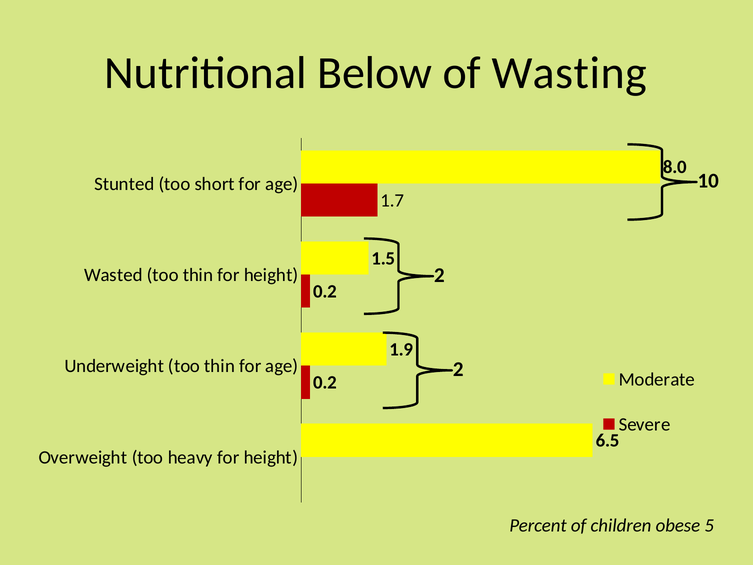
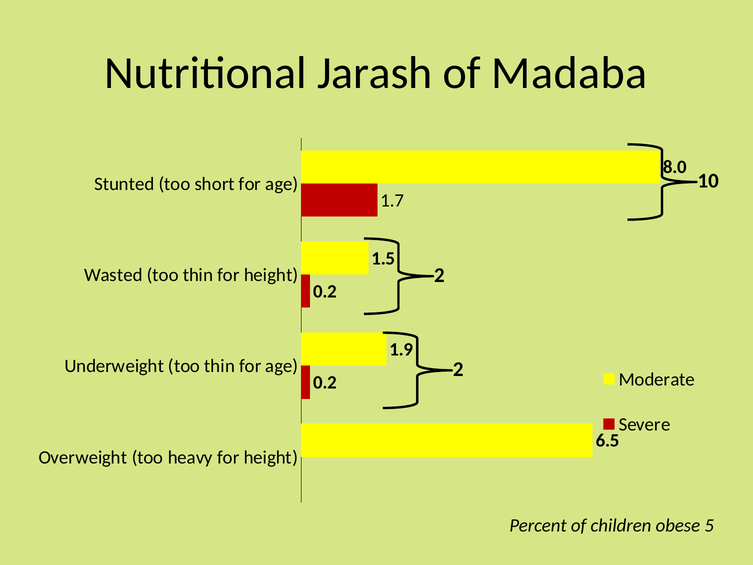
Below: Below -> Jarash
Wasting: Wasting -> Madaba
